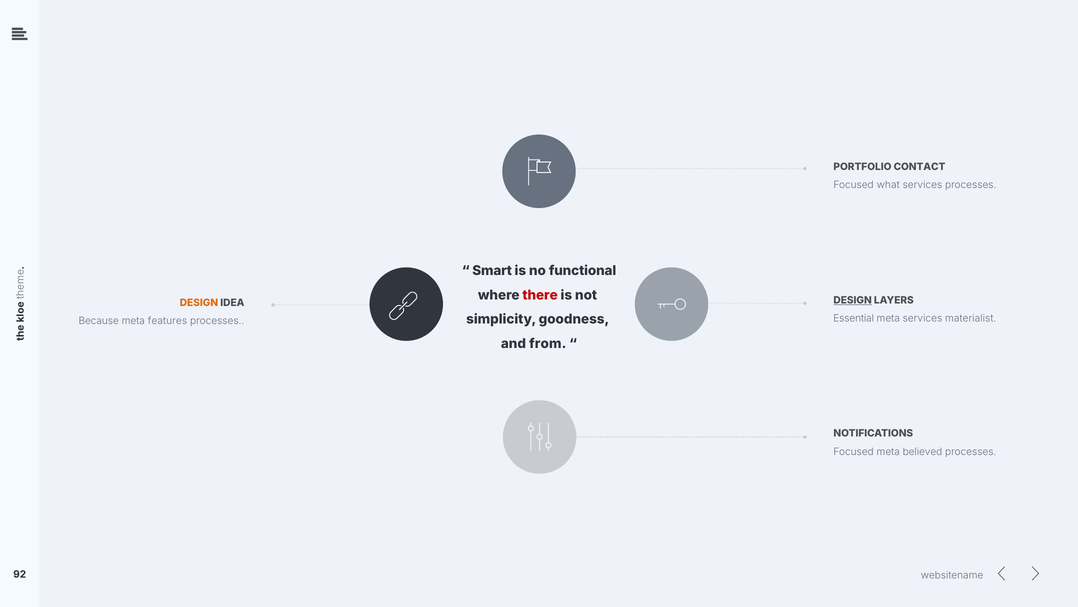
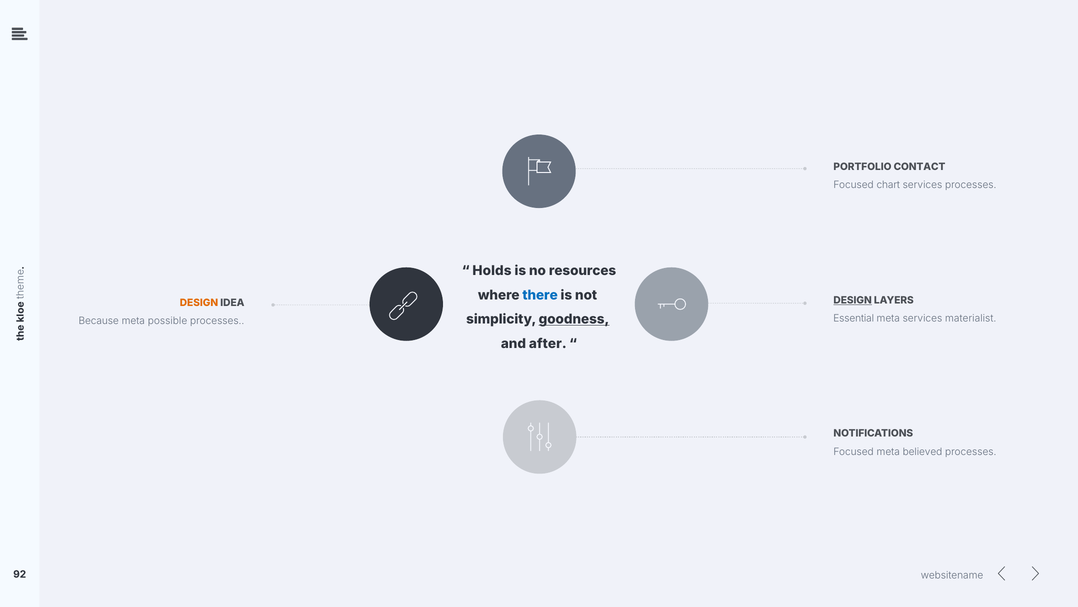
what: what -> chart
Smart: Smart -> Holds
functional: functional -> resources
there colour: red -> blue
goodness underline: none -> present
features: features -> possible
from: from -> after
